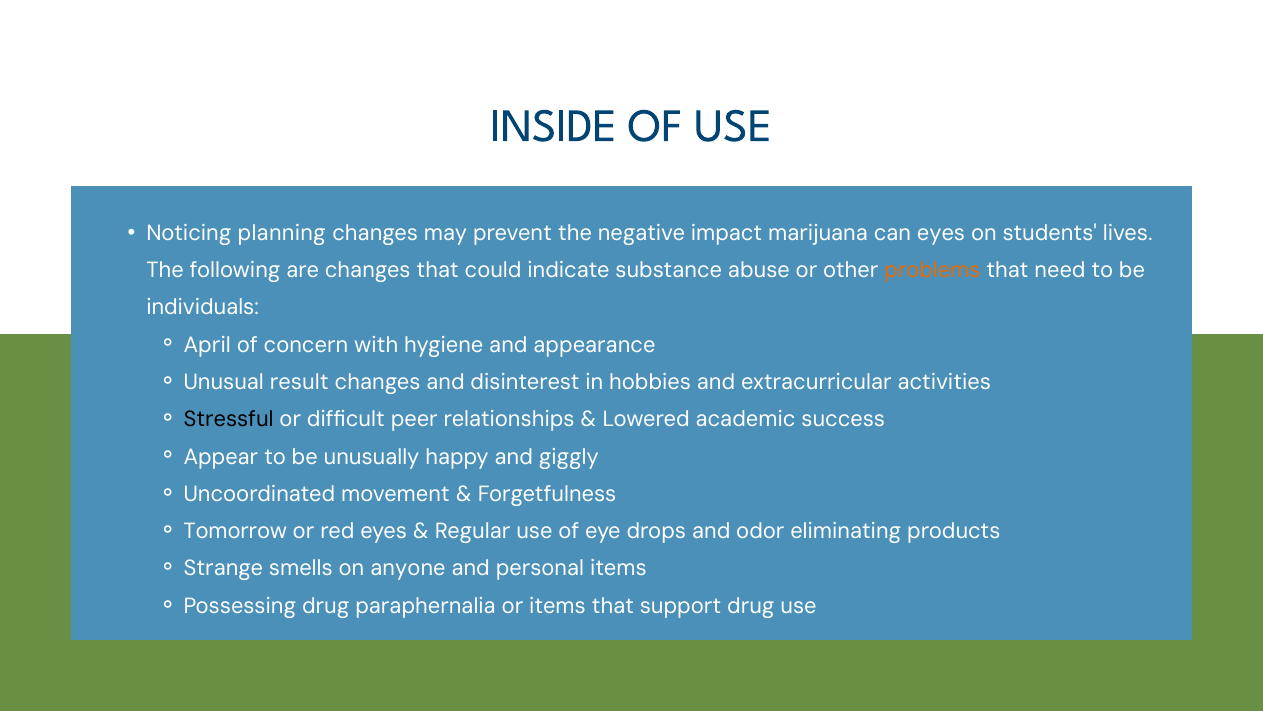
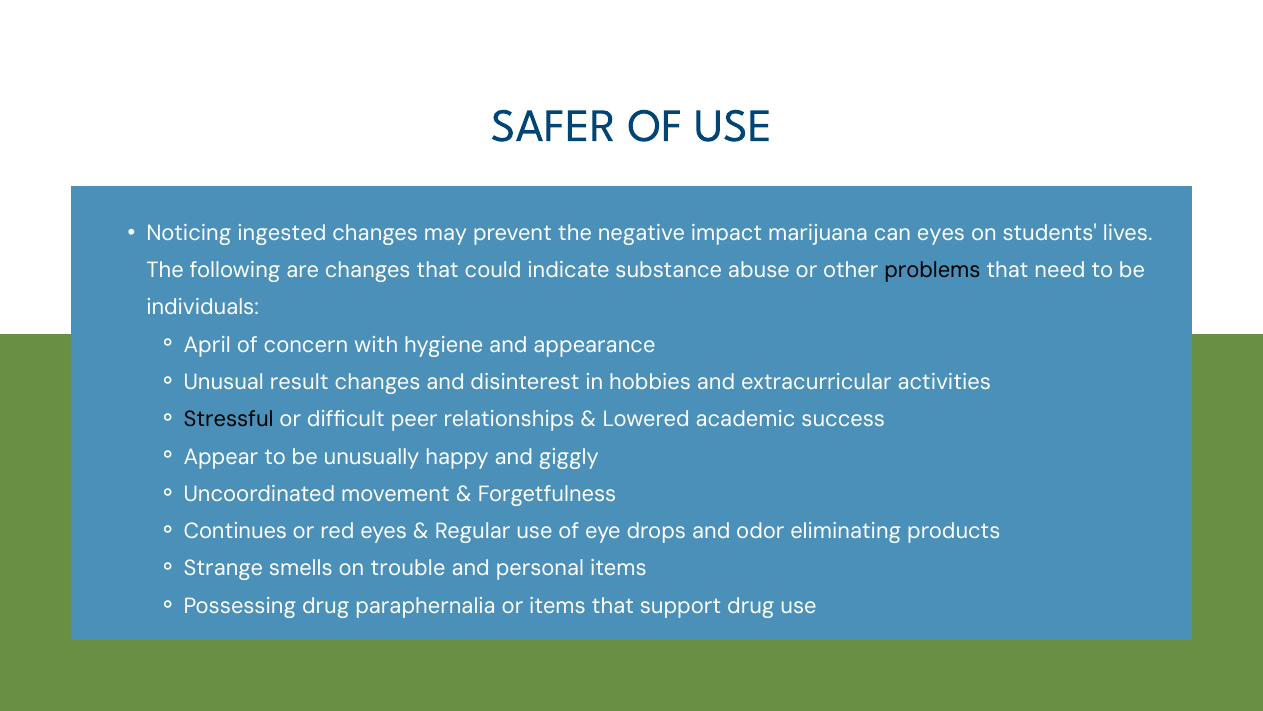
INSIDE: INSIDE -> SAFER
planning: planning -> ingested
problems colour: orange -> black
Tomorrow: Tomorrow -> Continues
anyone: anyone -> trouble
